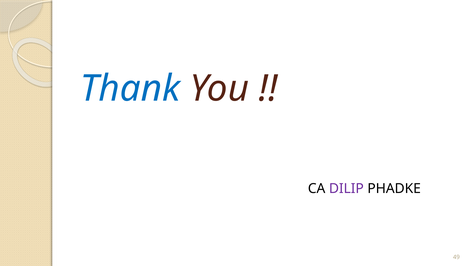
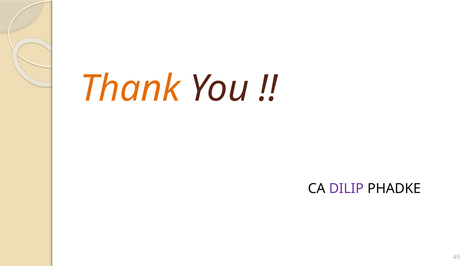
Thank colour: blue -> orange
